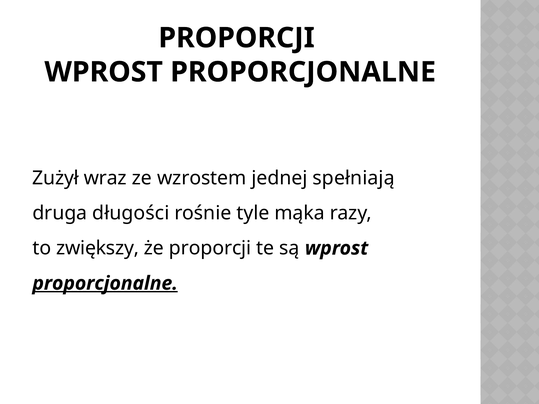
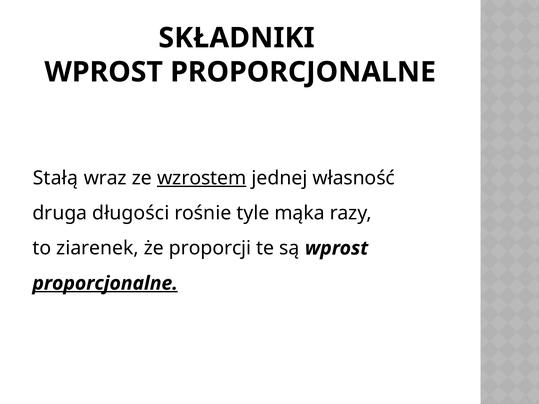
PROPORCJI at (237, 38): PROPORCJI -> SKŁADNIKI
Zużył: Zużył -> Stałą
wzrostem underline: none -> present
spełniają: spełniają -> własność
zwiększy: zwiększy -> ziarenek
